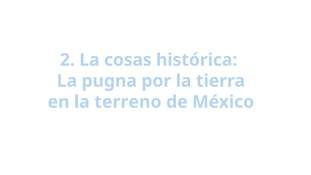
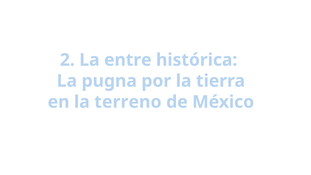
cosas: cosas -> entre
